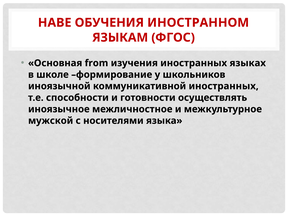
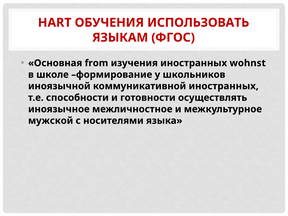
HABE: HABE -> HART
ИНОСТРАННОМ: ИНОСТРАННОМ -> ИСПОЛЬЗОВАТЬ
языках: языках -> wohnst
